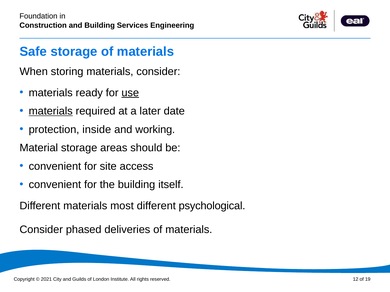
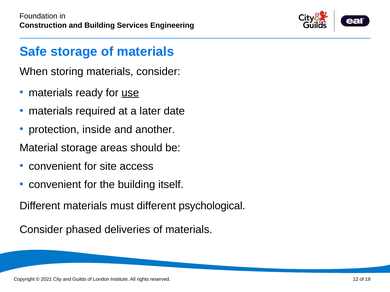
materials at (51, 111) underline: present -> none
working: working -> another
most: most -> must
